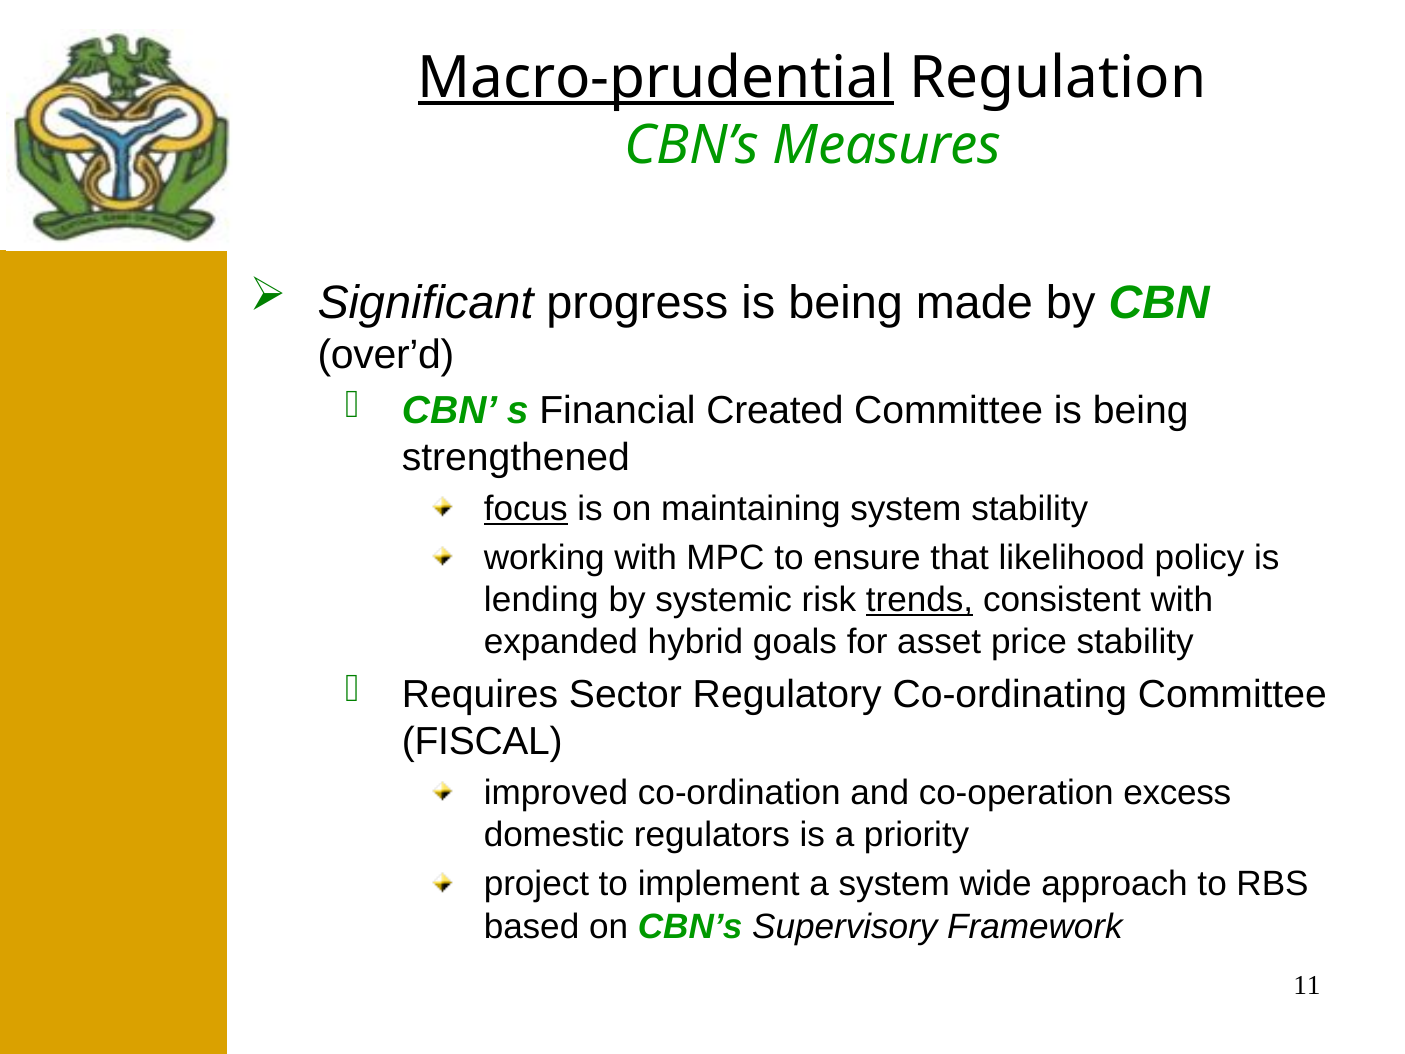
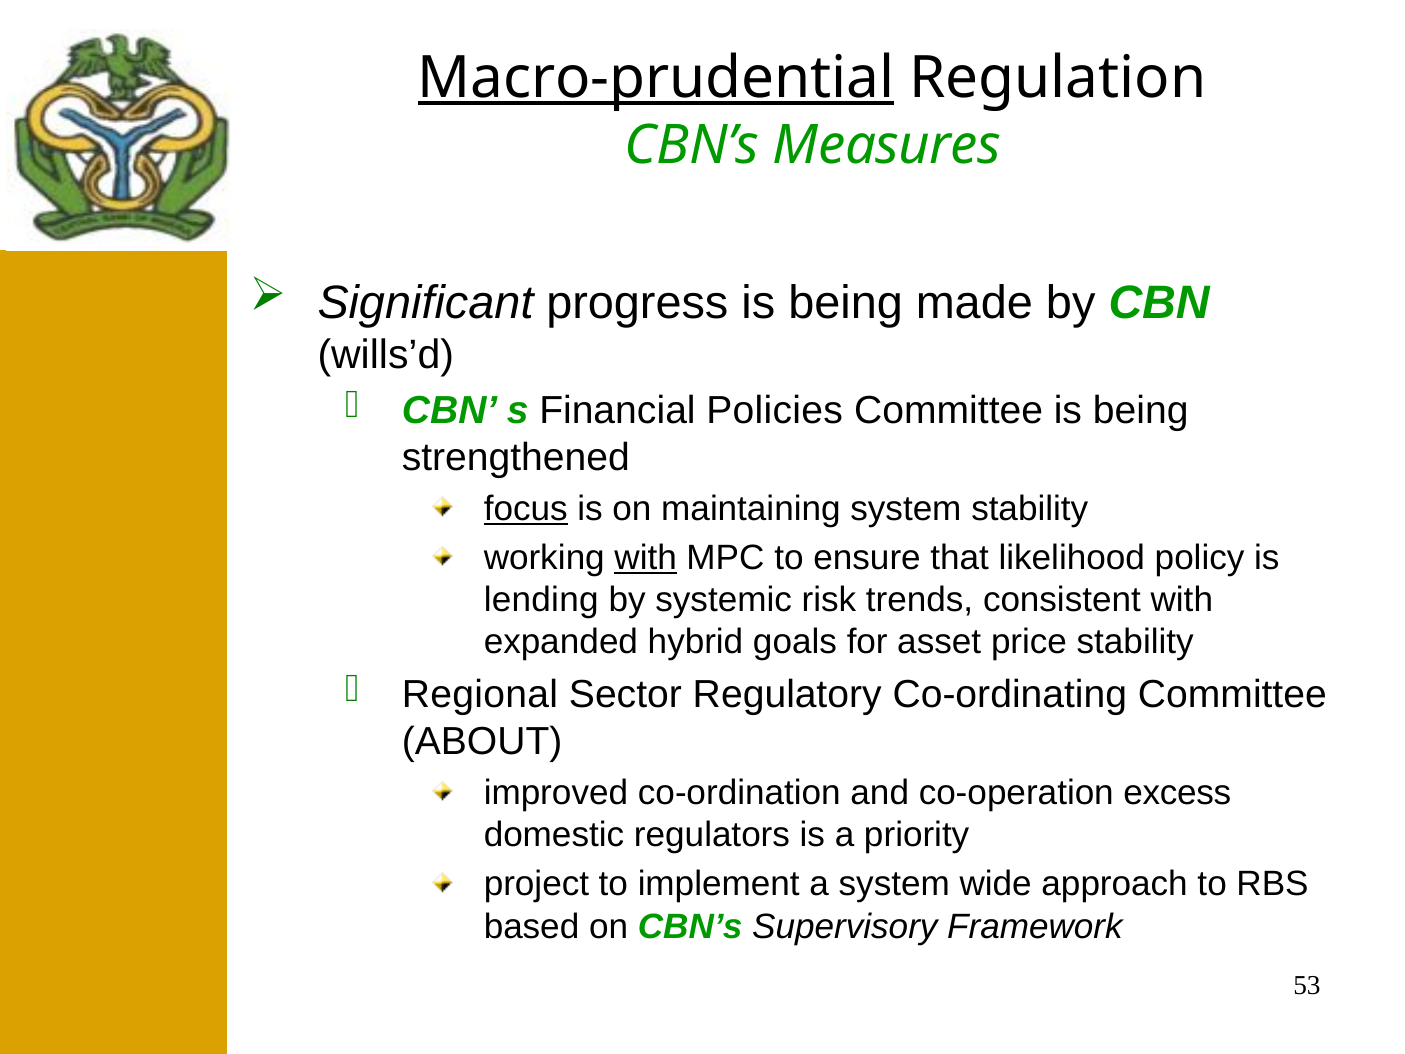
over’d: over’d -> wills’d
Created: Created -> Policies
with at (646, 558) underline: none -> present
trends underline: present -> none
Requires: Requires -> Regional
FISCAL: FISCAL -> ABOUT
11: 11 -> 53
